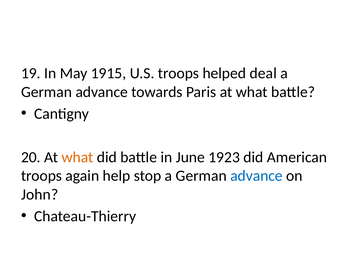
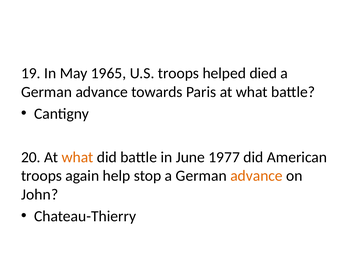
1915: 1915 -> 1965
deal: deal -> died
1923: 1923 -> 1977
advance at (256, 176) colour: blue -> orange
